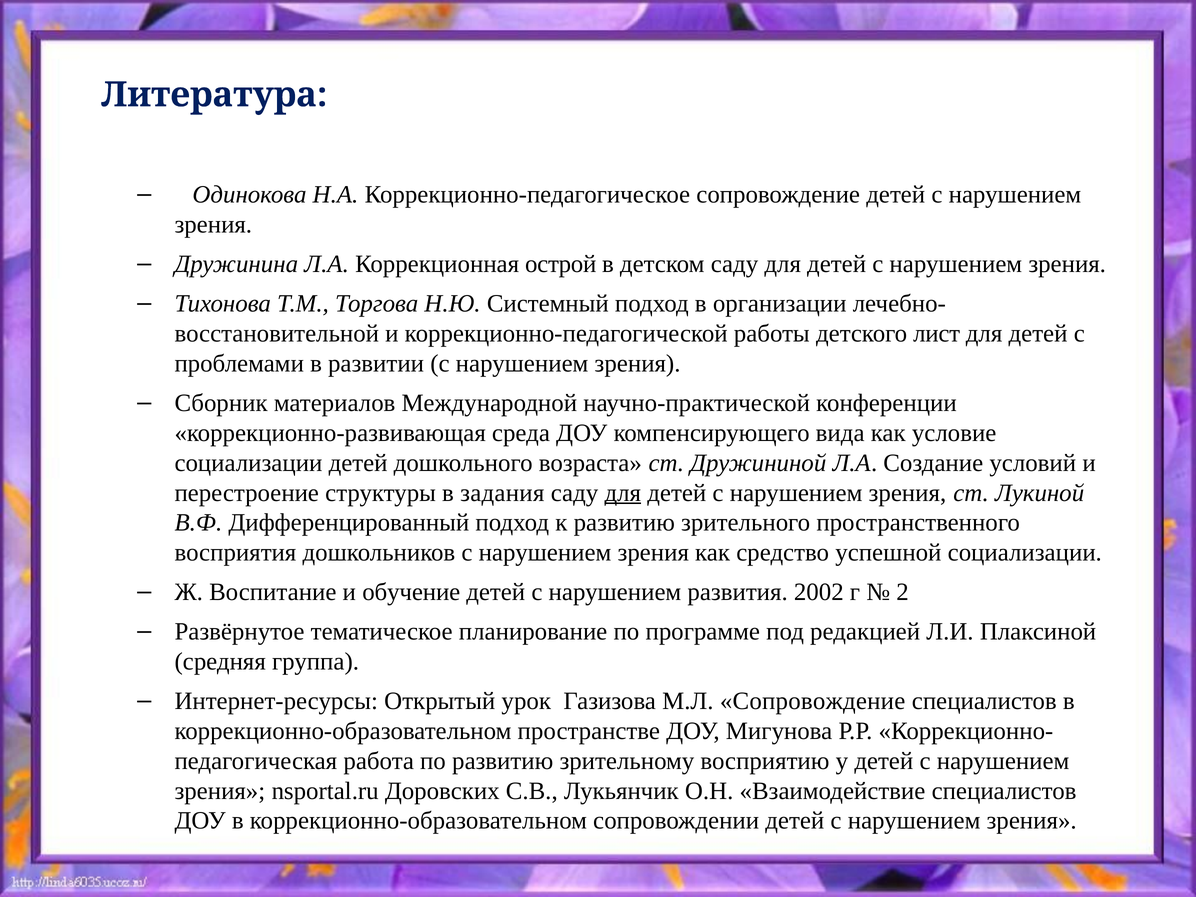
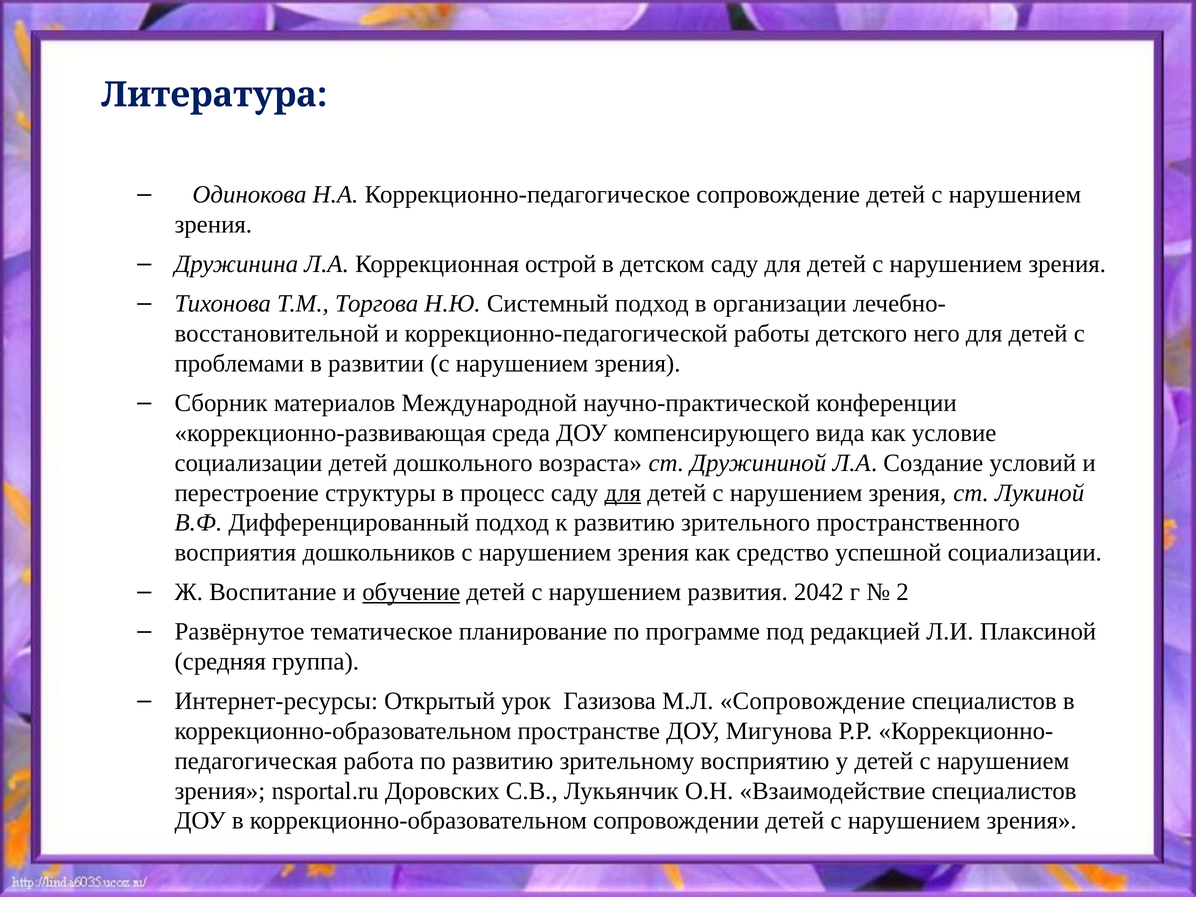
лист: лист -> него
задания: задания -> процесс
обучение underline: none -> present
2002: 2002 -> 2042
